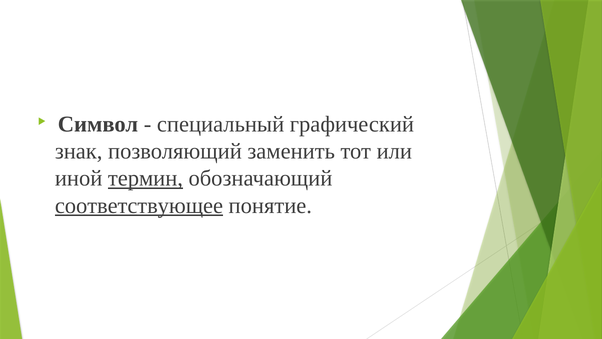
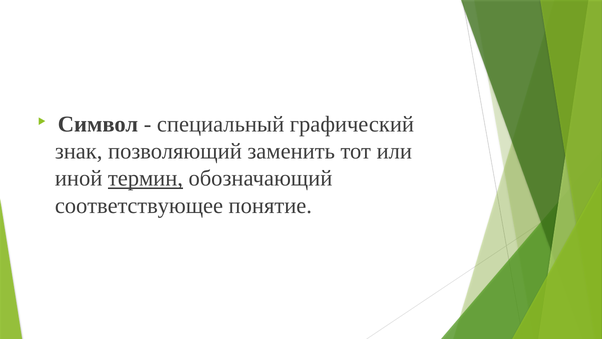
соответствующее underline: present -> none
